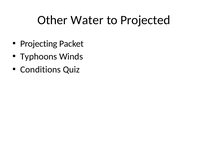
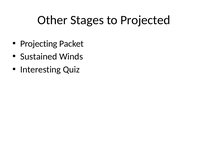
Water: Water -> Stages
Typhoons: Typhoons -> Sustained
Conditions: Conditions -> Interesting
